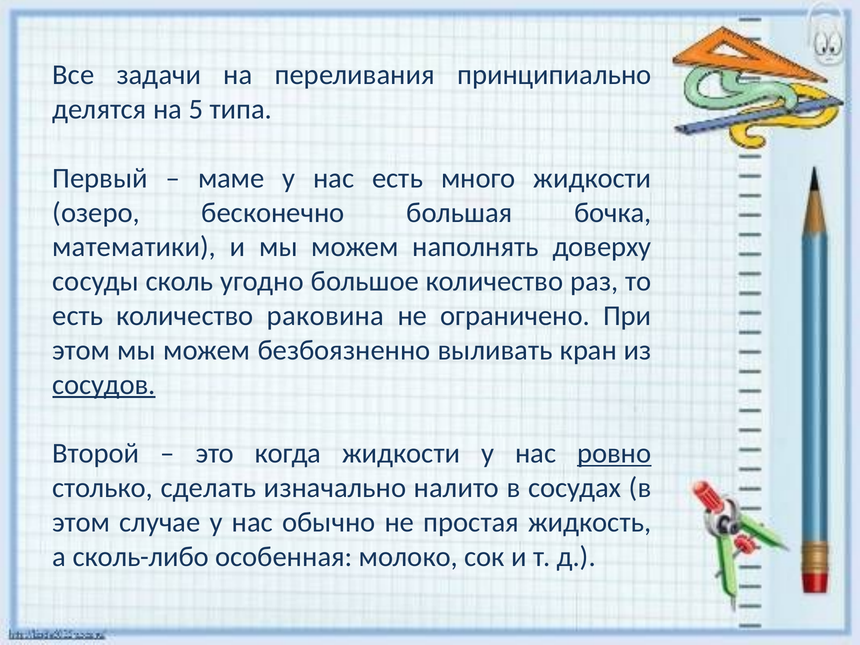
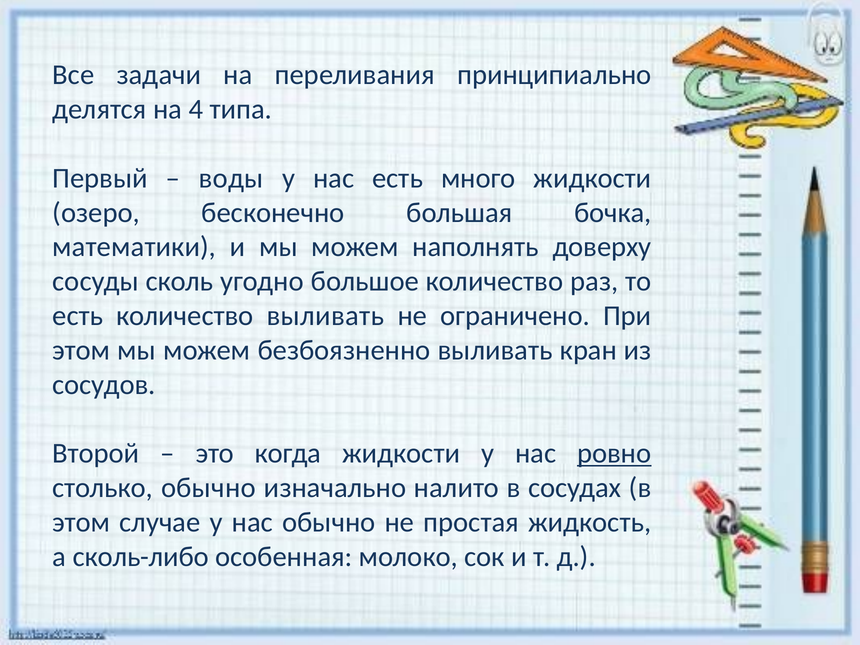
5: 5 -> 4
маме: маме -> воды
количество раковина: раковина -> выливать
сосудов underline: present -> none
столько сделать: сделать -> обычно
